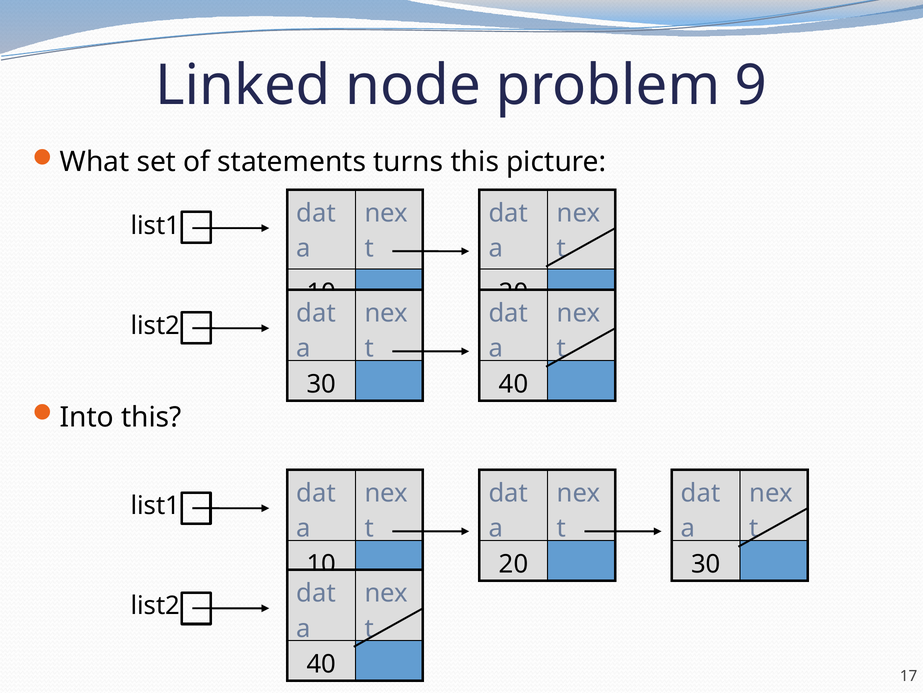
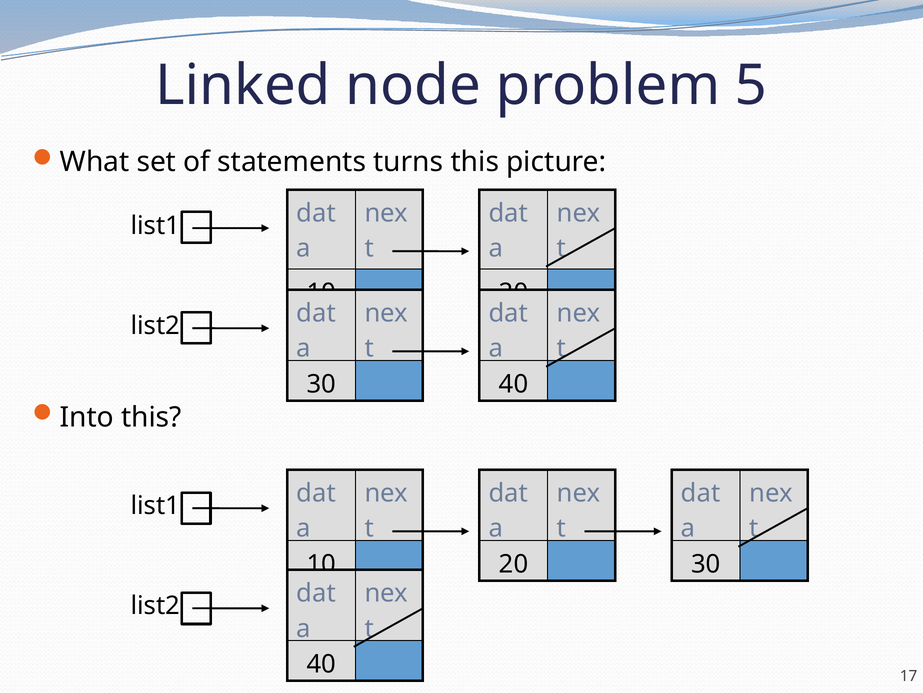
9: 9 -> 5
